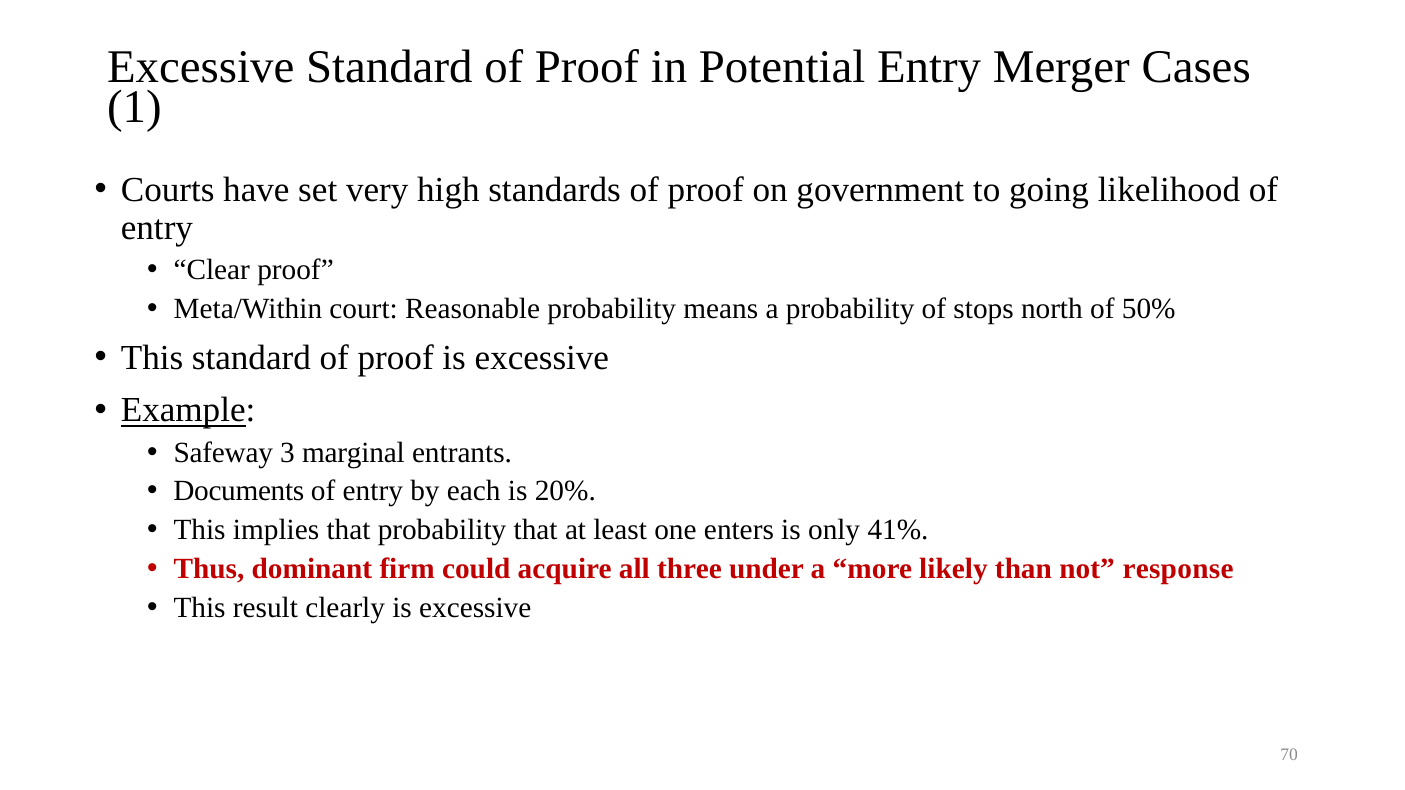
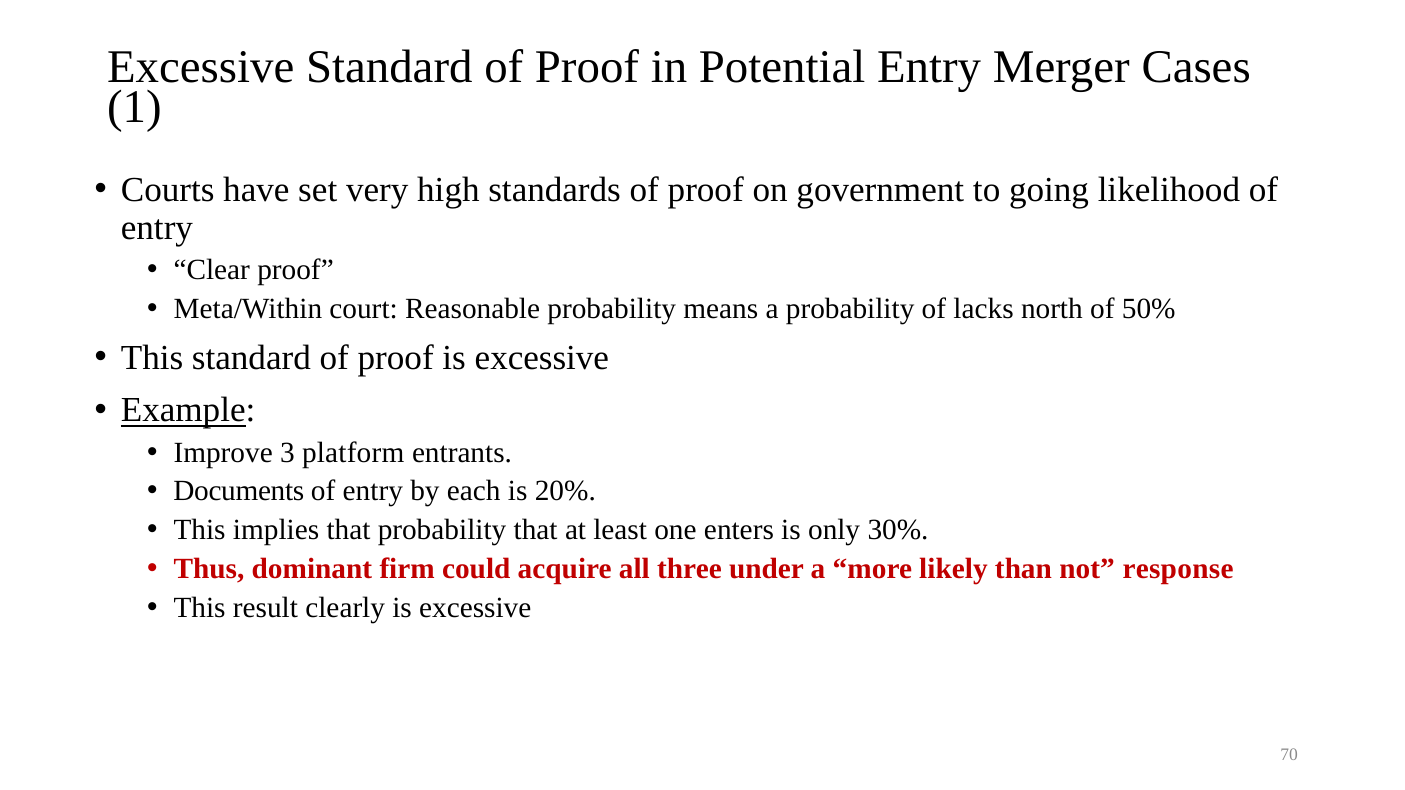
stops: stops -> lacks
Safeway: Safeway -> Improve
marginal: marginal -> platform
41%: 41% -> 30%
